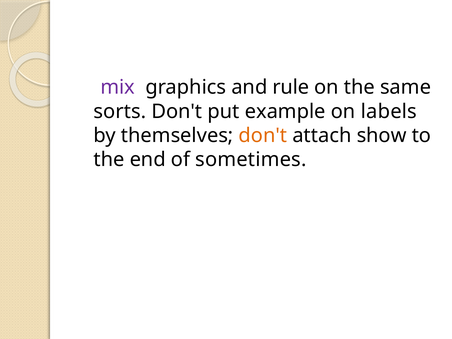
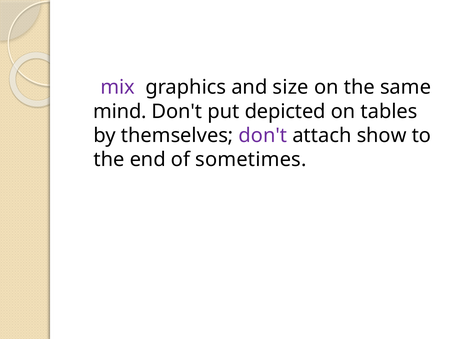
rule: rule -> size
sorts: sorts -> mind
example: example -> depicted
labels: labels -> tables
don't at (263, 136) colour: orange -> purple
